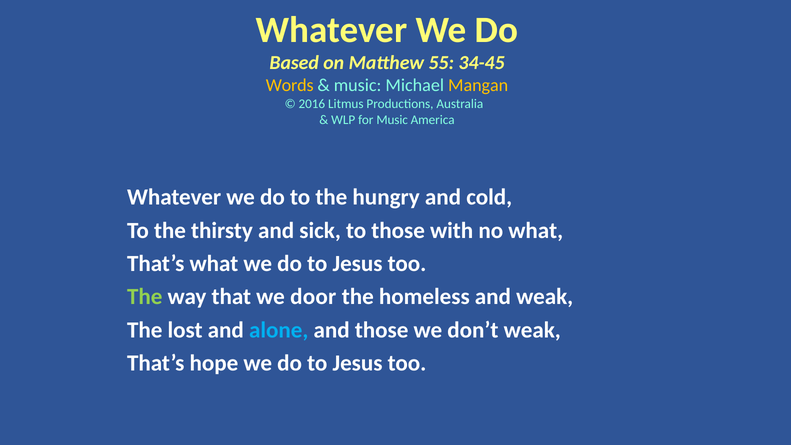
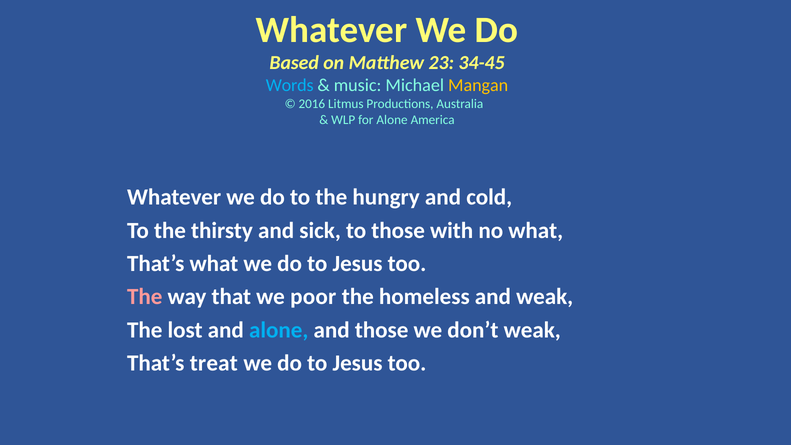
55: 55 -> 23
Words colour: yellow -> light blue
for Music: Music -> Alone
The at (145, 297) colour: light green -> pink
door: door -> poor
hope: hope -> treat
